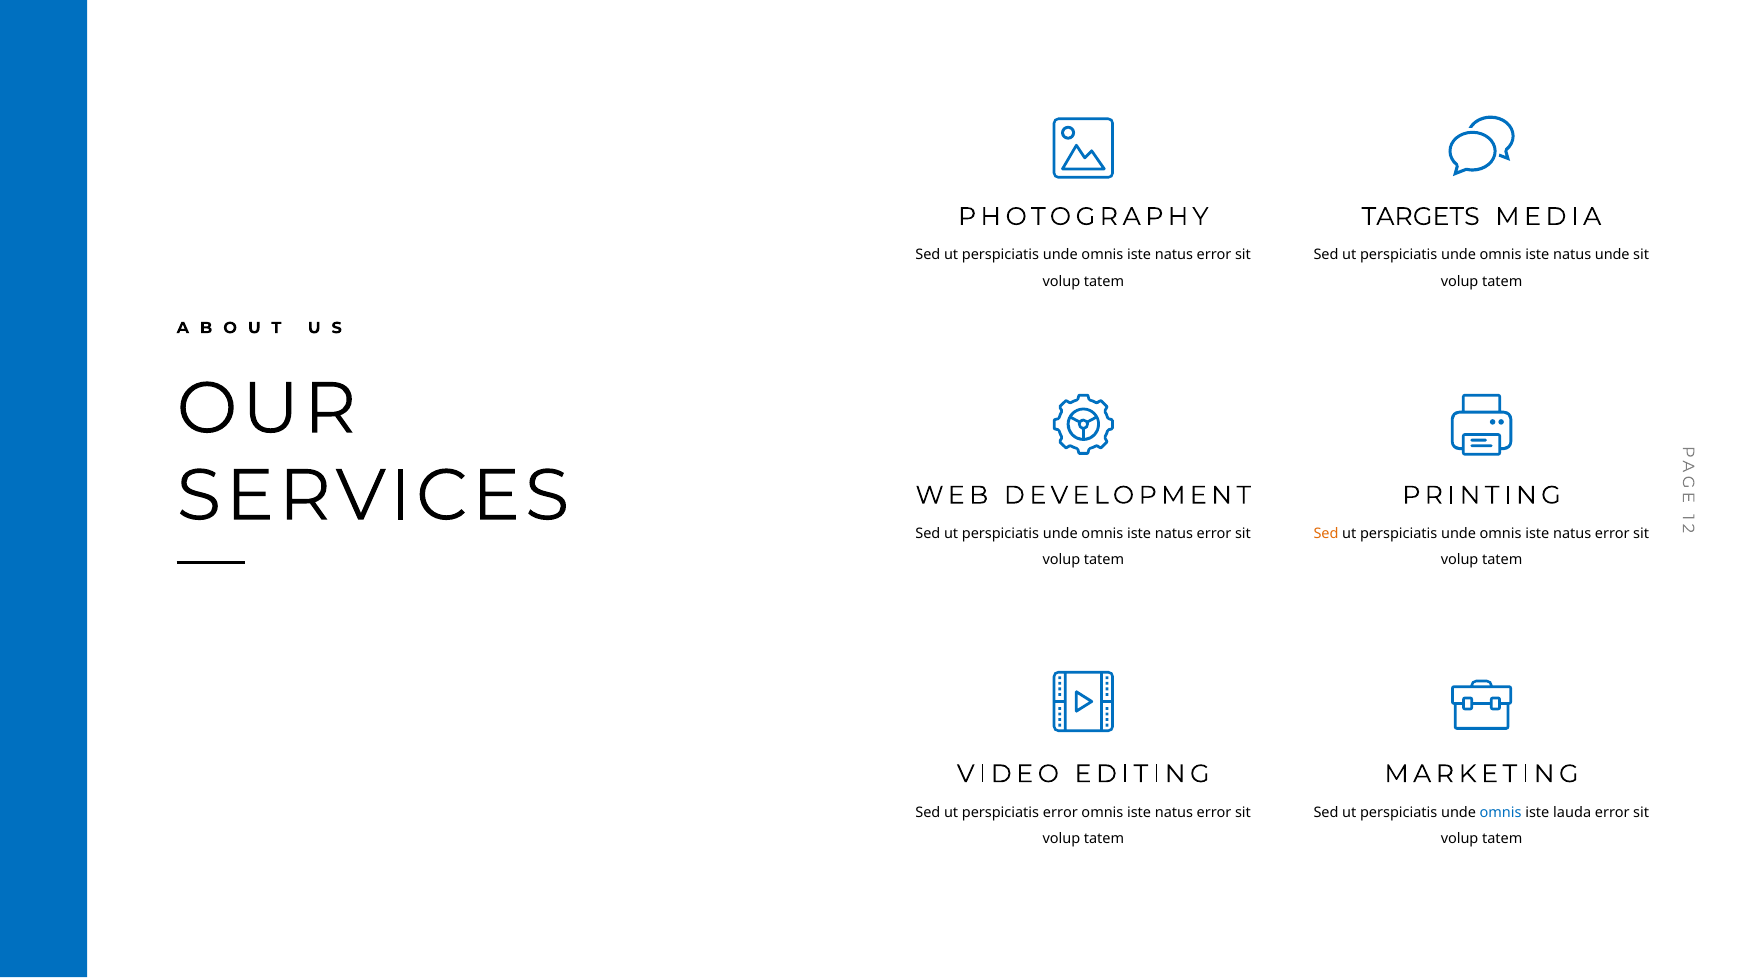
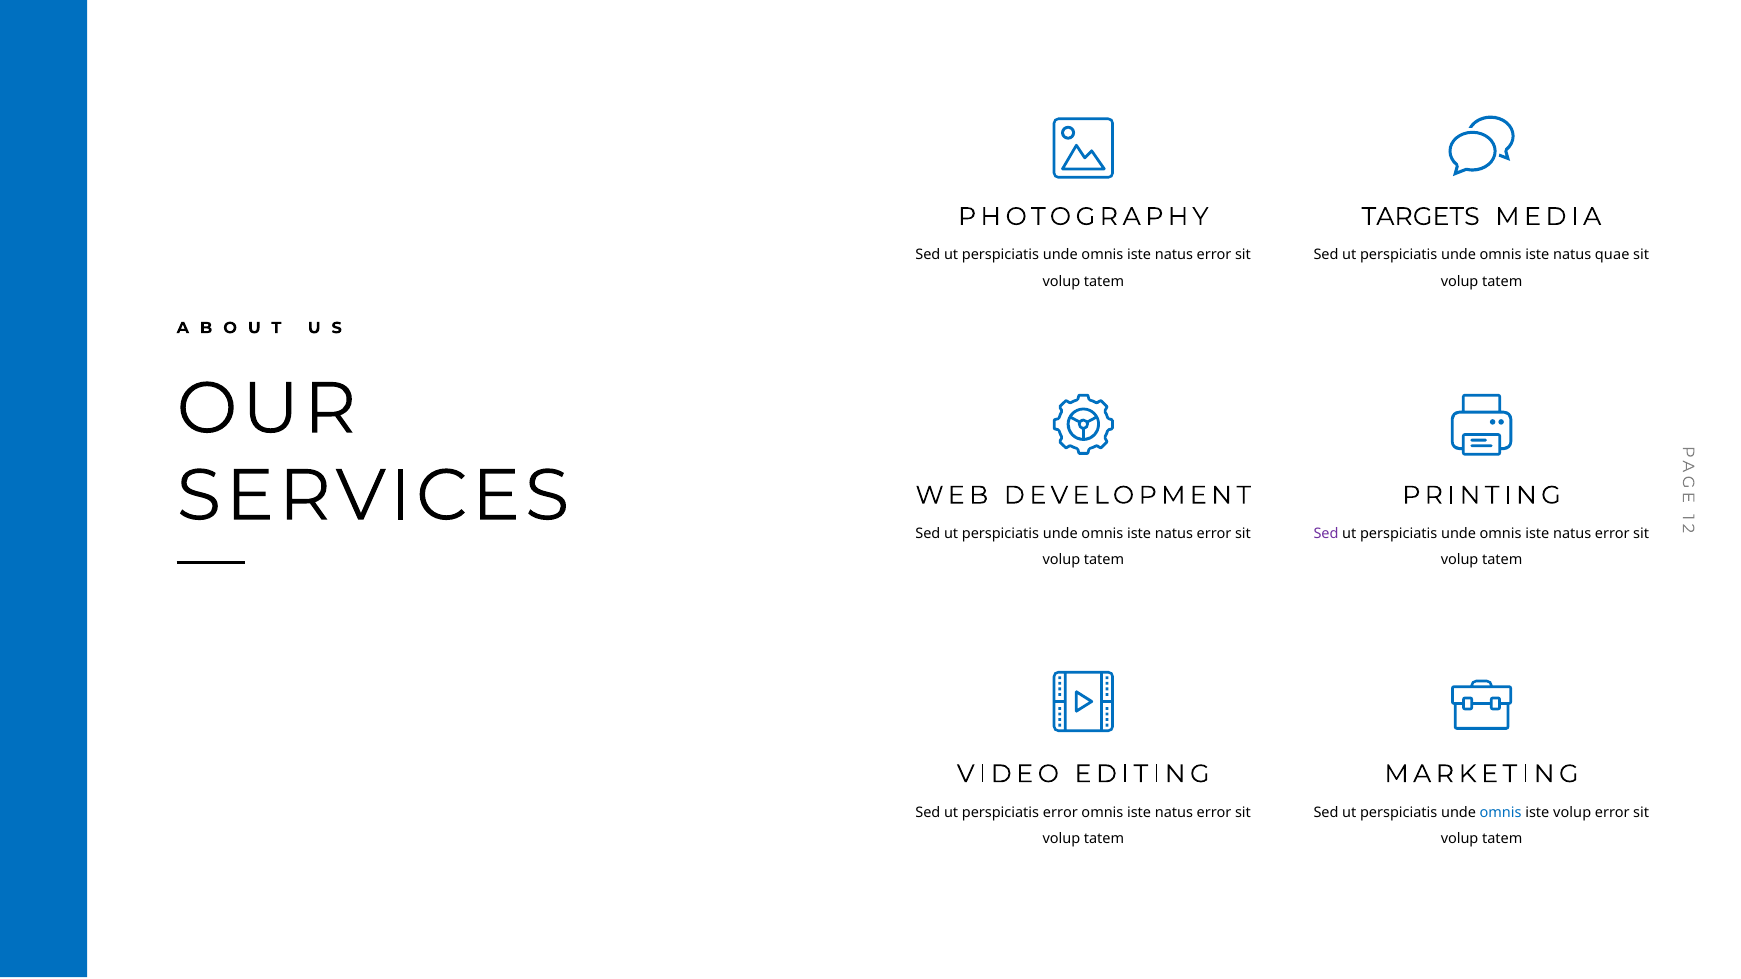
natus unde: unde -> quae
Sed at (1326, 534) colour: orange -> purple
iste lauda: lauda -> volup
